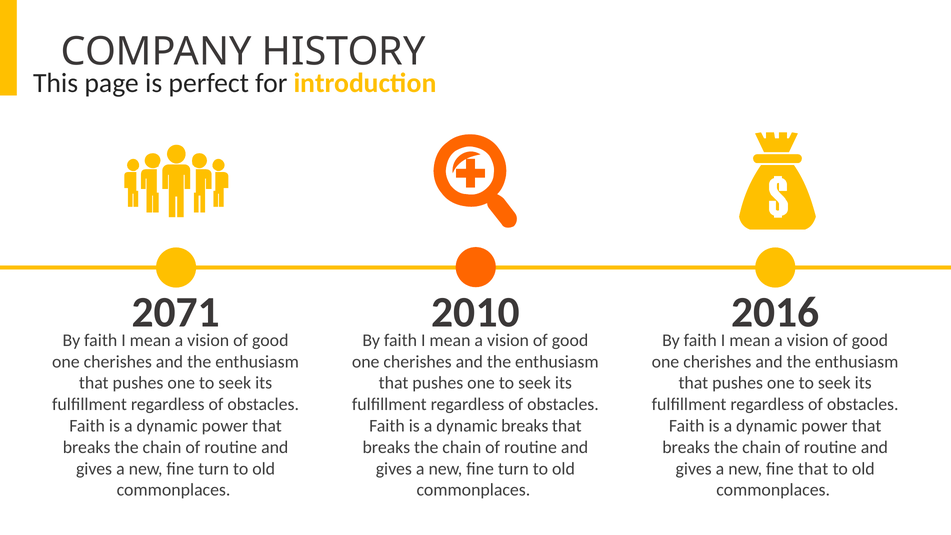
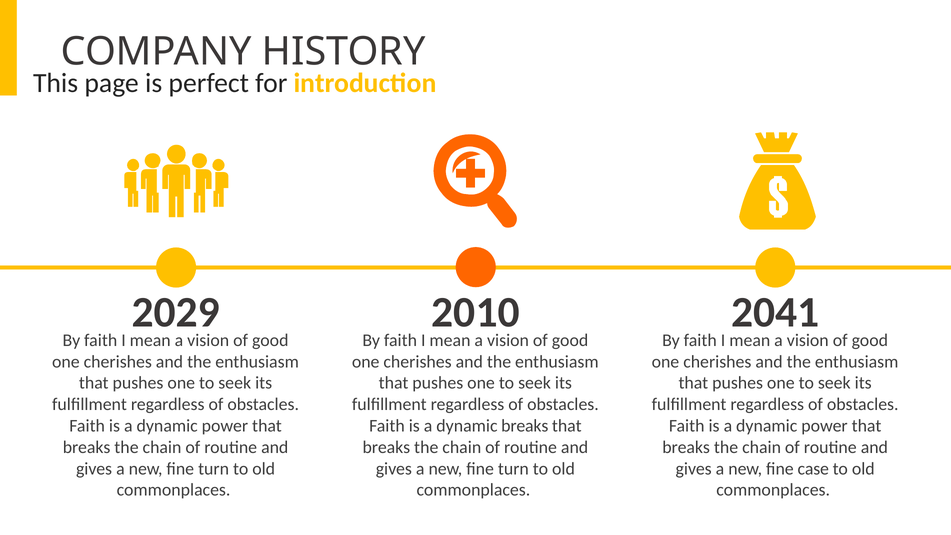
2071: 2071 -> 2029
2016: 2016 -> 2041
fine that: that -> case
